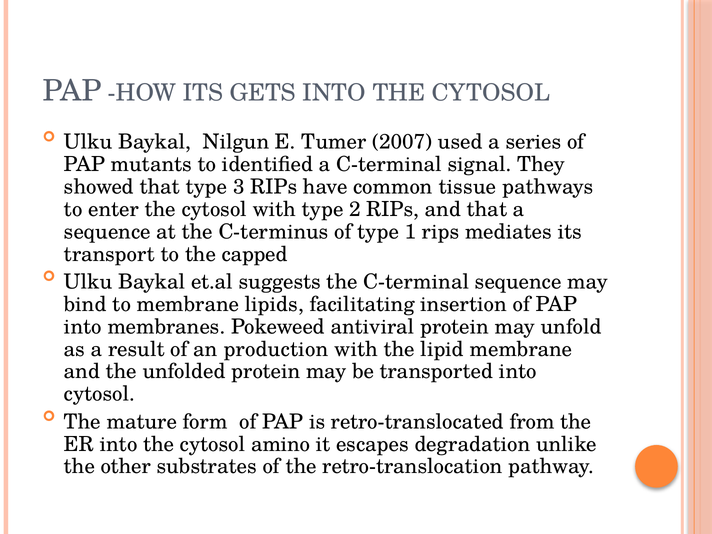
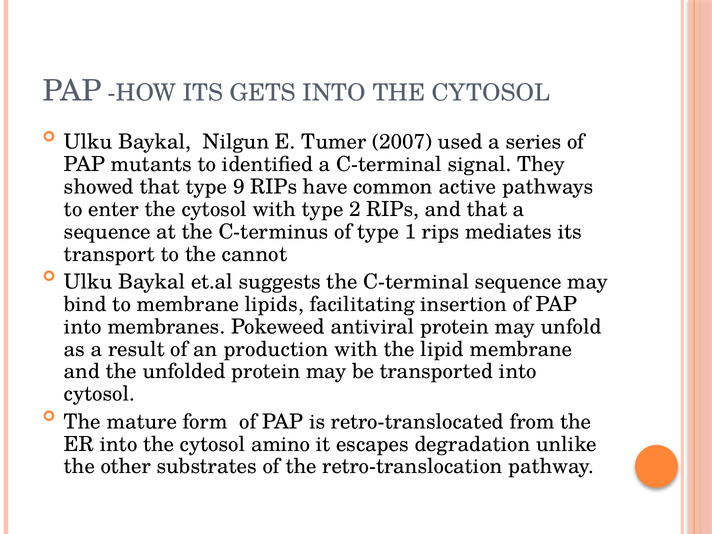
3: 3 -> 9
tissue: tissue -> active
capped: capped -> cannot
